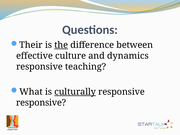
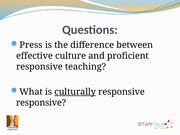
Their: Their -> Press
the underline: present -> none
dynamics: dynamics -> proficient
